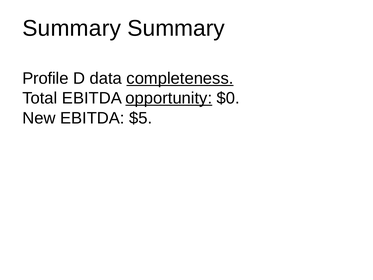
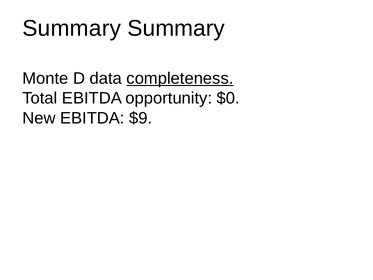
Profile: Profile -> Monte
opportunity underline: present -> none
$5: $5 -> $9
